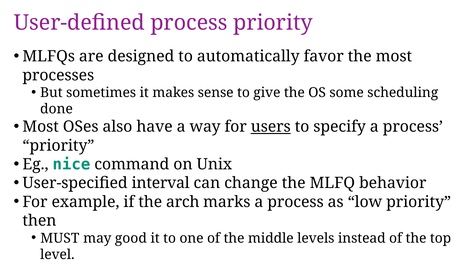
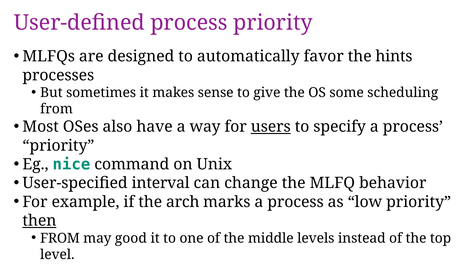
the most: most -> hints
done at (57, 109): done -> from
then underline: none -> present
MUST at (60, 239): MUST -> FROM
